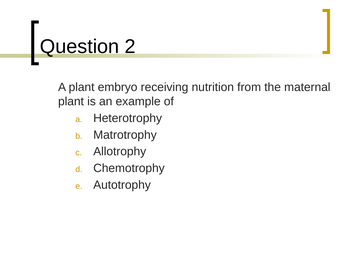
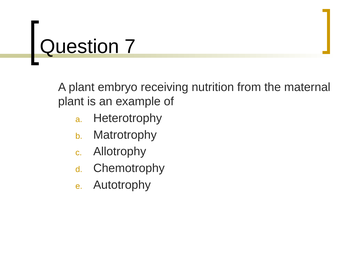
2: 2 -> 7
